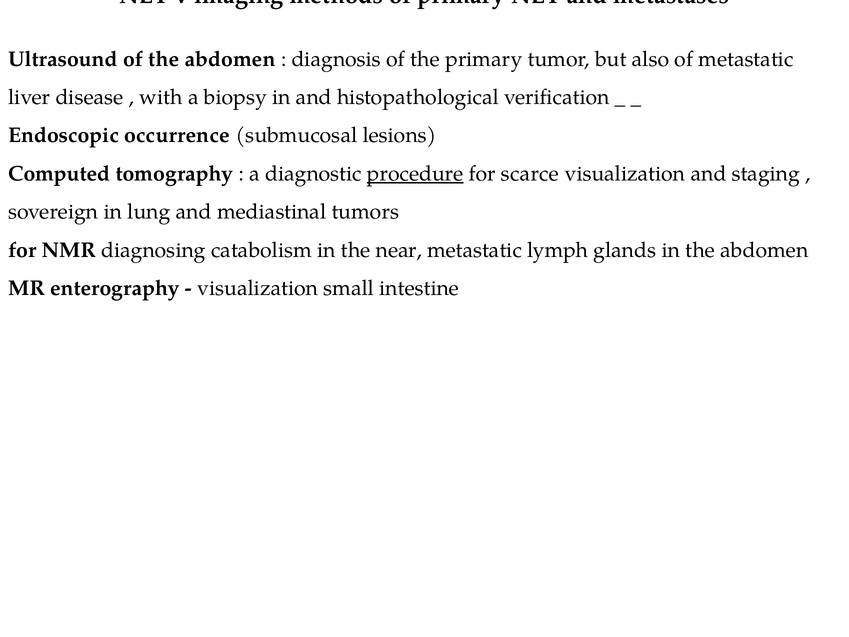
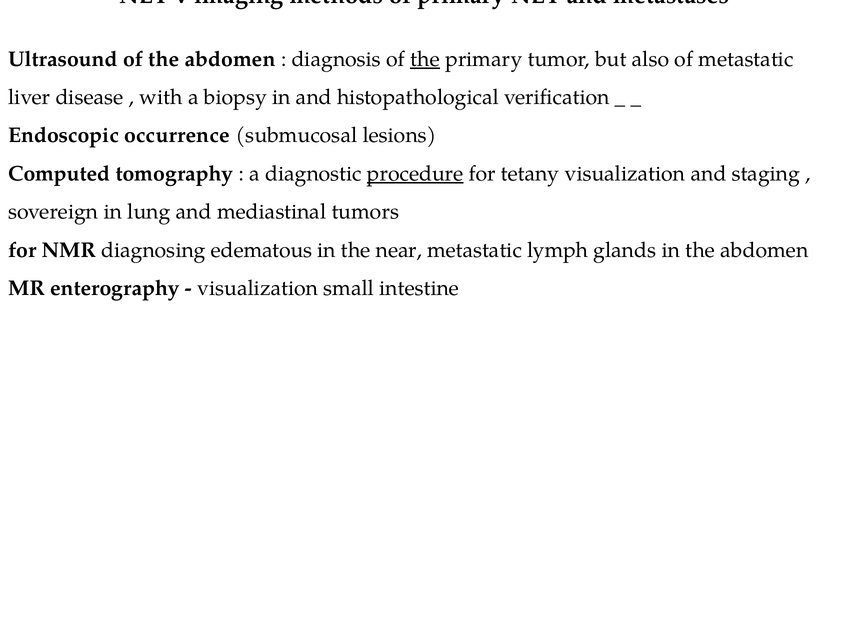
the at (425, 59) underline: none -> present
scarce: scarce -> tetany
catabolism: catabolism -> edematous
